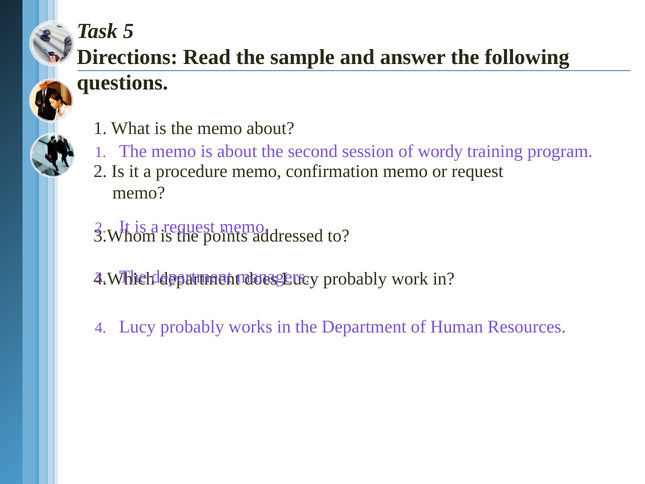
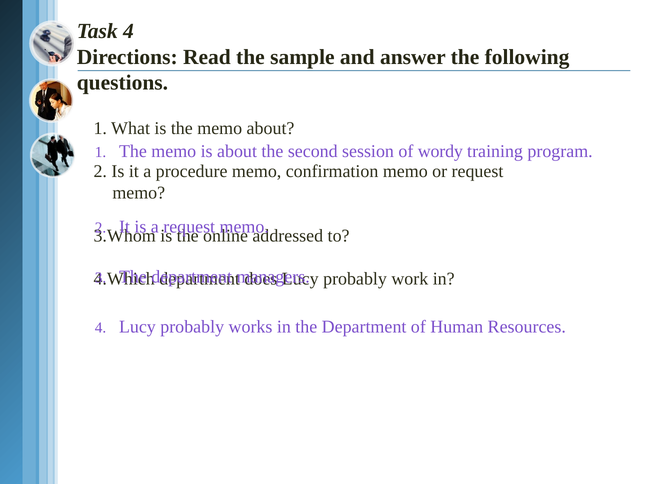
Task 5: 5 -> 4
points: points -> online
